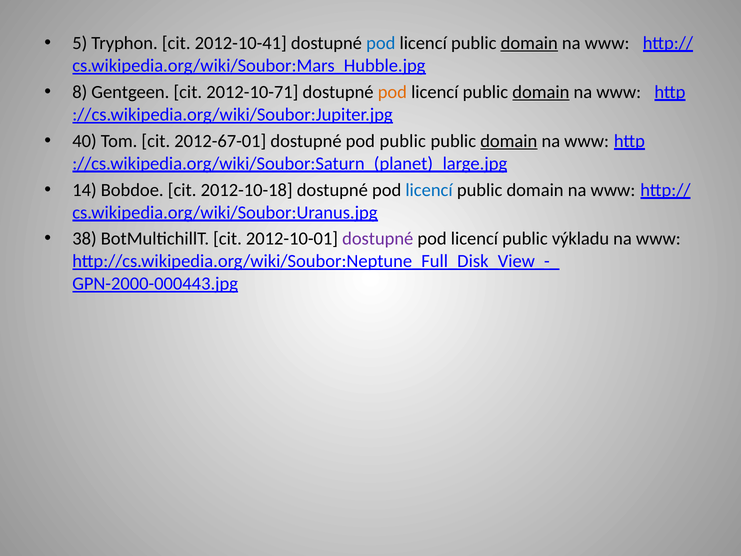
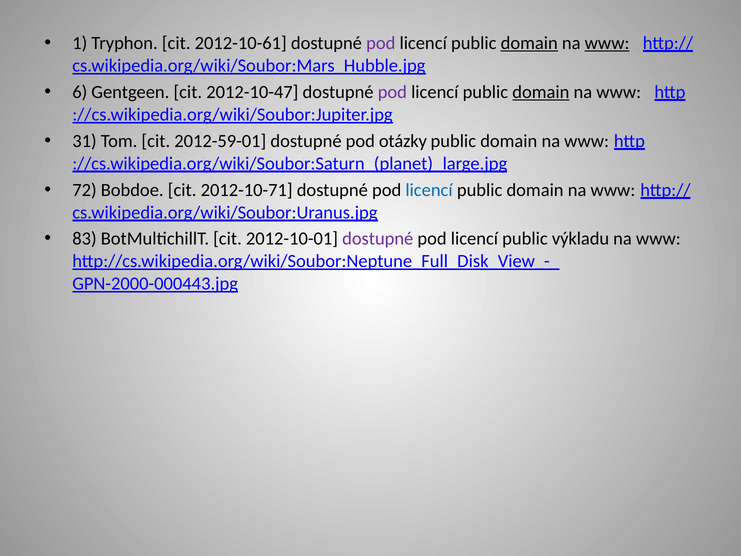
5: 5 -> 1
2012-10-41: 2012-10-41 -> 2012-10-61
pod at (381, 43) colour: blue -> purple
www at (607, 43) underline: none -> present
8: 8 -> 6
2012-10-71: 2012-10-71 -> 2012-10-47
pod at (392, 92) colour: orange -> purple
40: 40 -> 31
2012-67-01: 2012-67-01 -> 2012-59-01
pod public: public -> otázky
domain at (509, 141) underline: present -> none
14: 14 -> 72
2012-10-18: 2012-10-18 -> 2012-10-71
38: 38 -> 83
